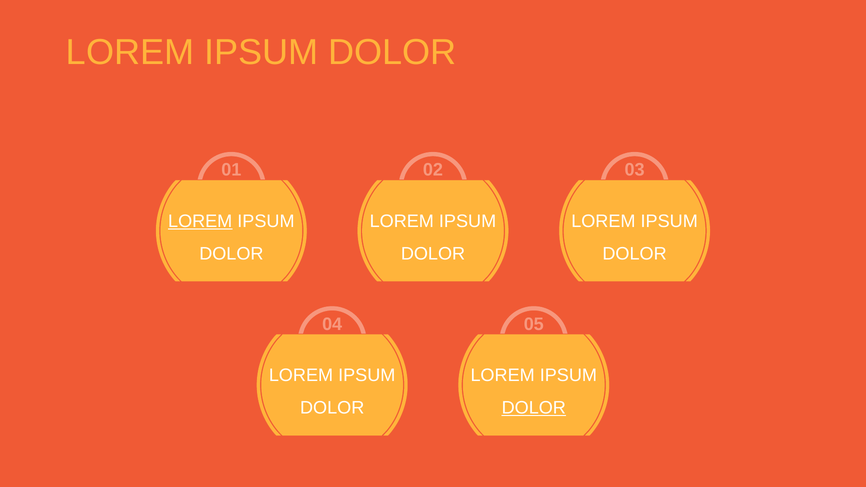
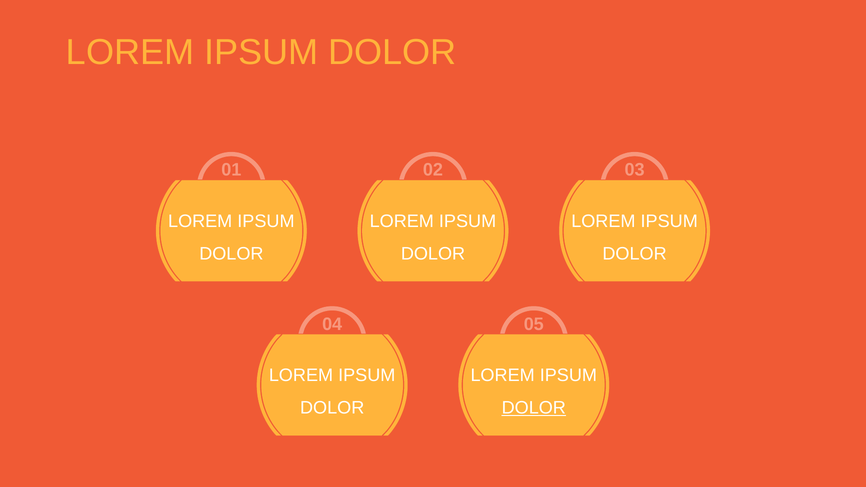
LOREM at (200, 221) underline: present -> none
